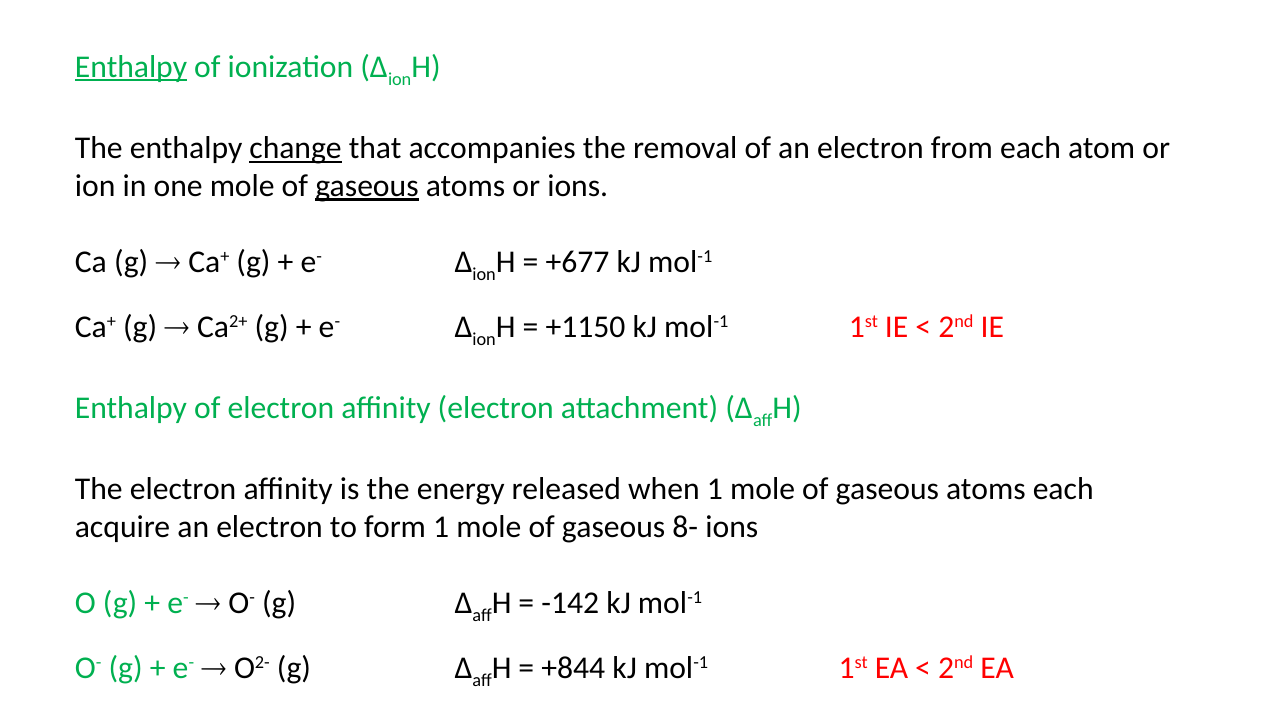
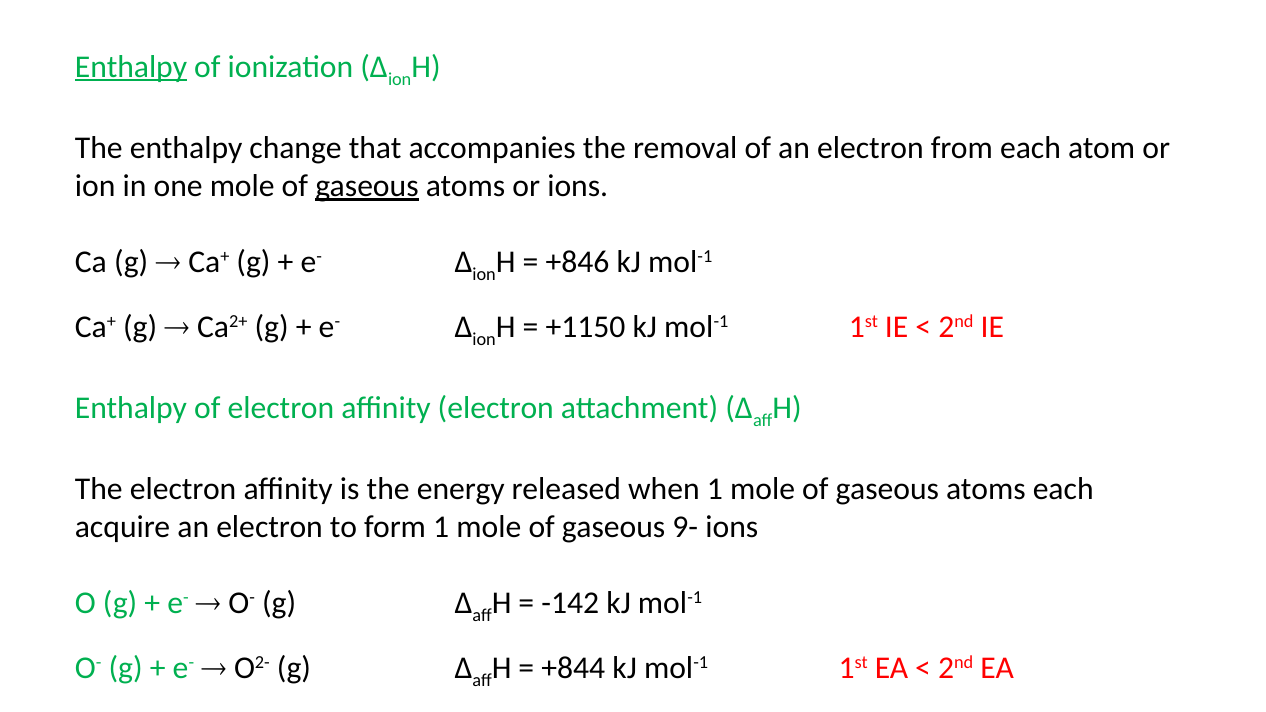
change underline: present -> none
+677: +677 -> +846
8-: 8- -> 9-
